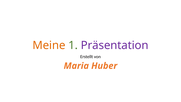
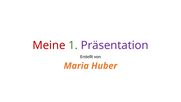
Meine colour: orange -> red
